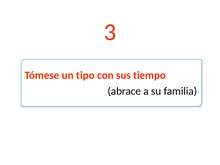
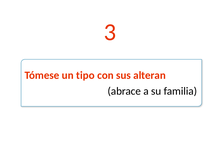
tiempo: tiempo -> alteran
